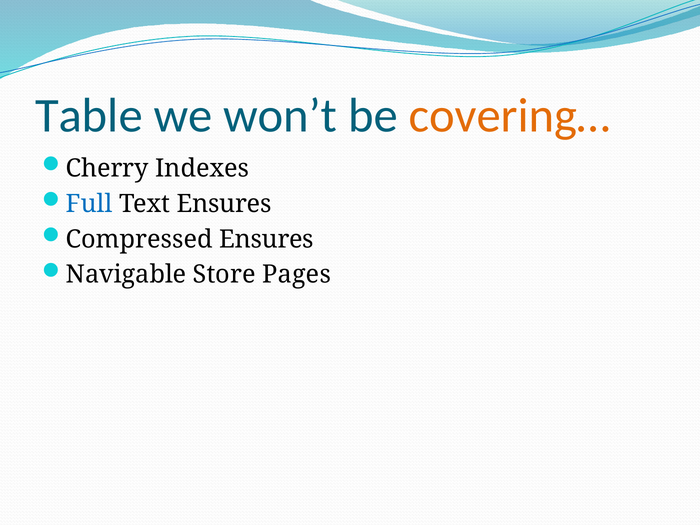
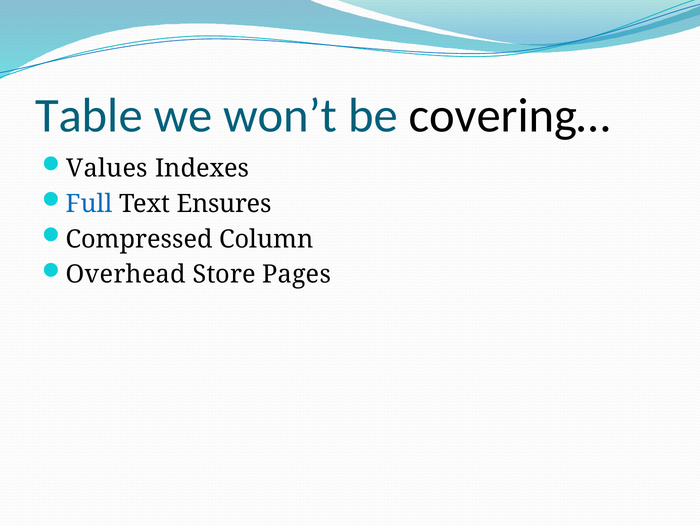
covering… colour: orange -> black
Cherry: Cherry -> Values
Compressed Ensures: Ensures -> Column
Navigable: Navigable -> Overhead
